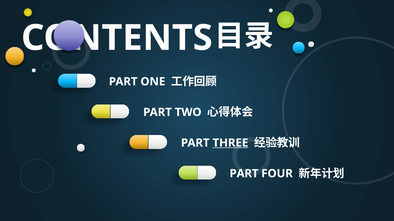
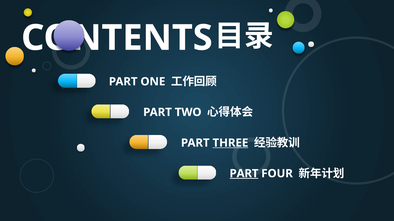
PART at (244, 174) underline: none -> present
